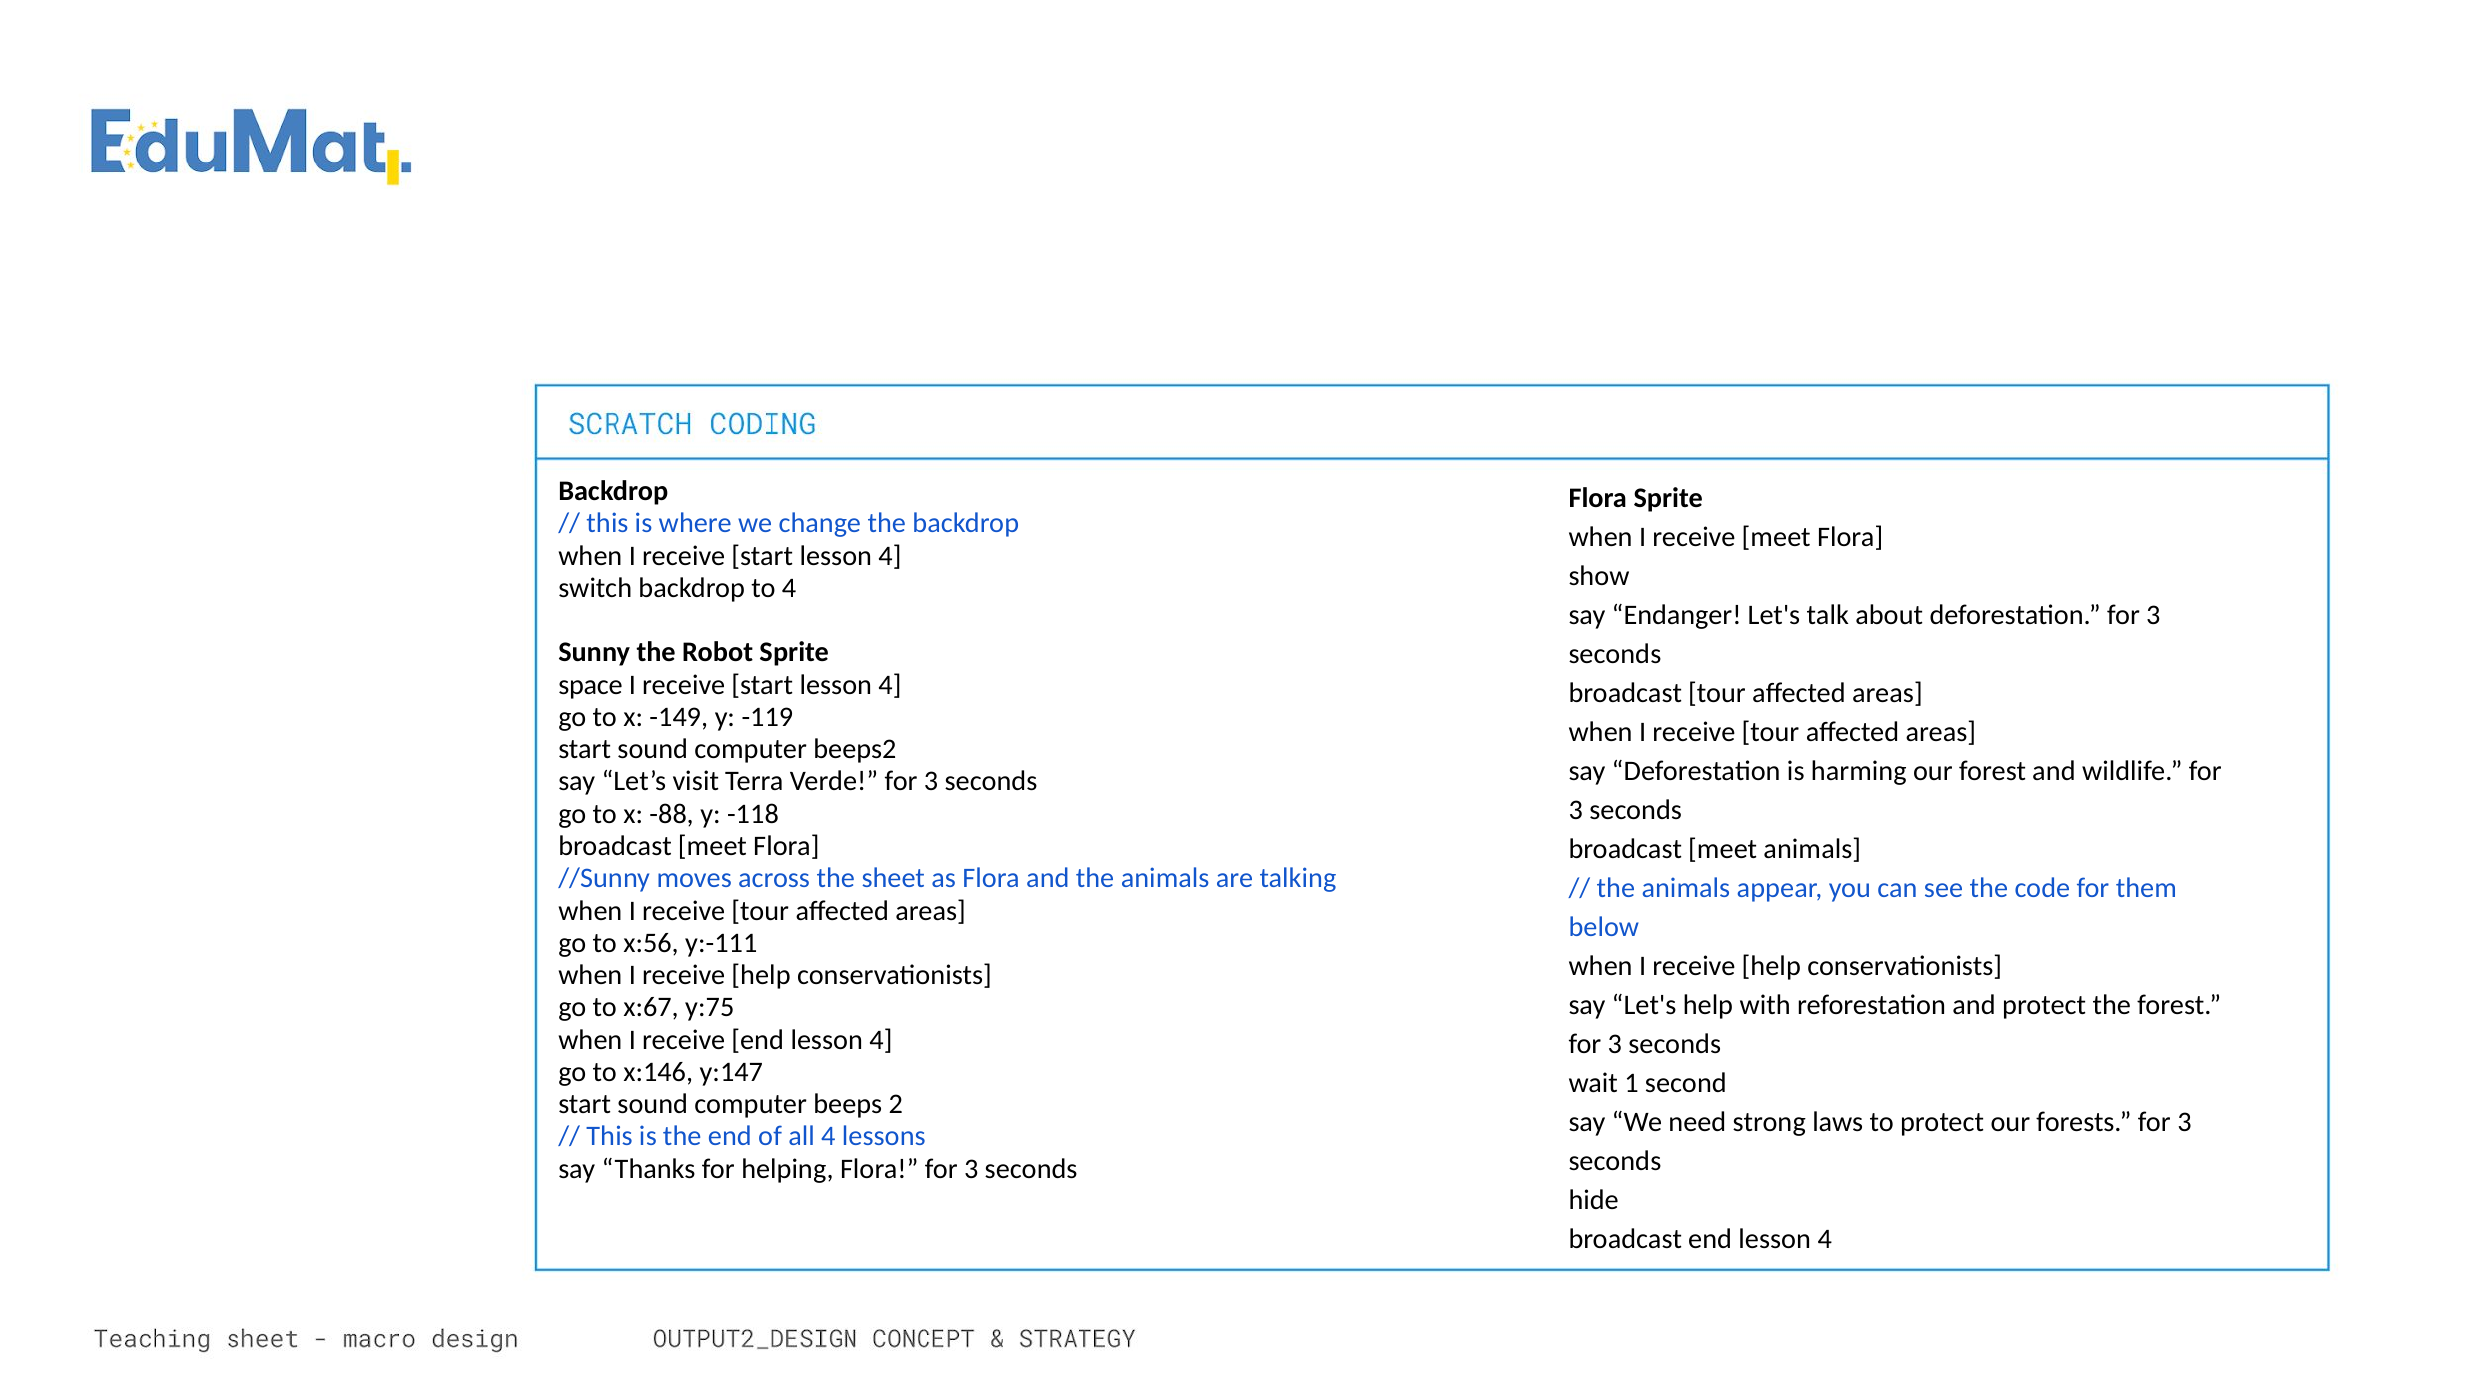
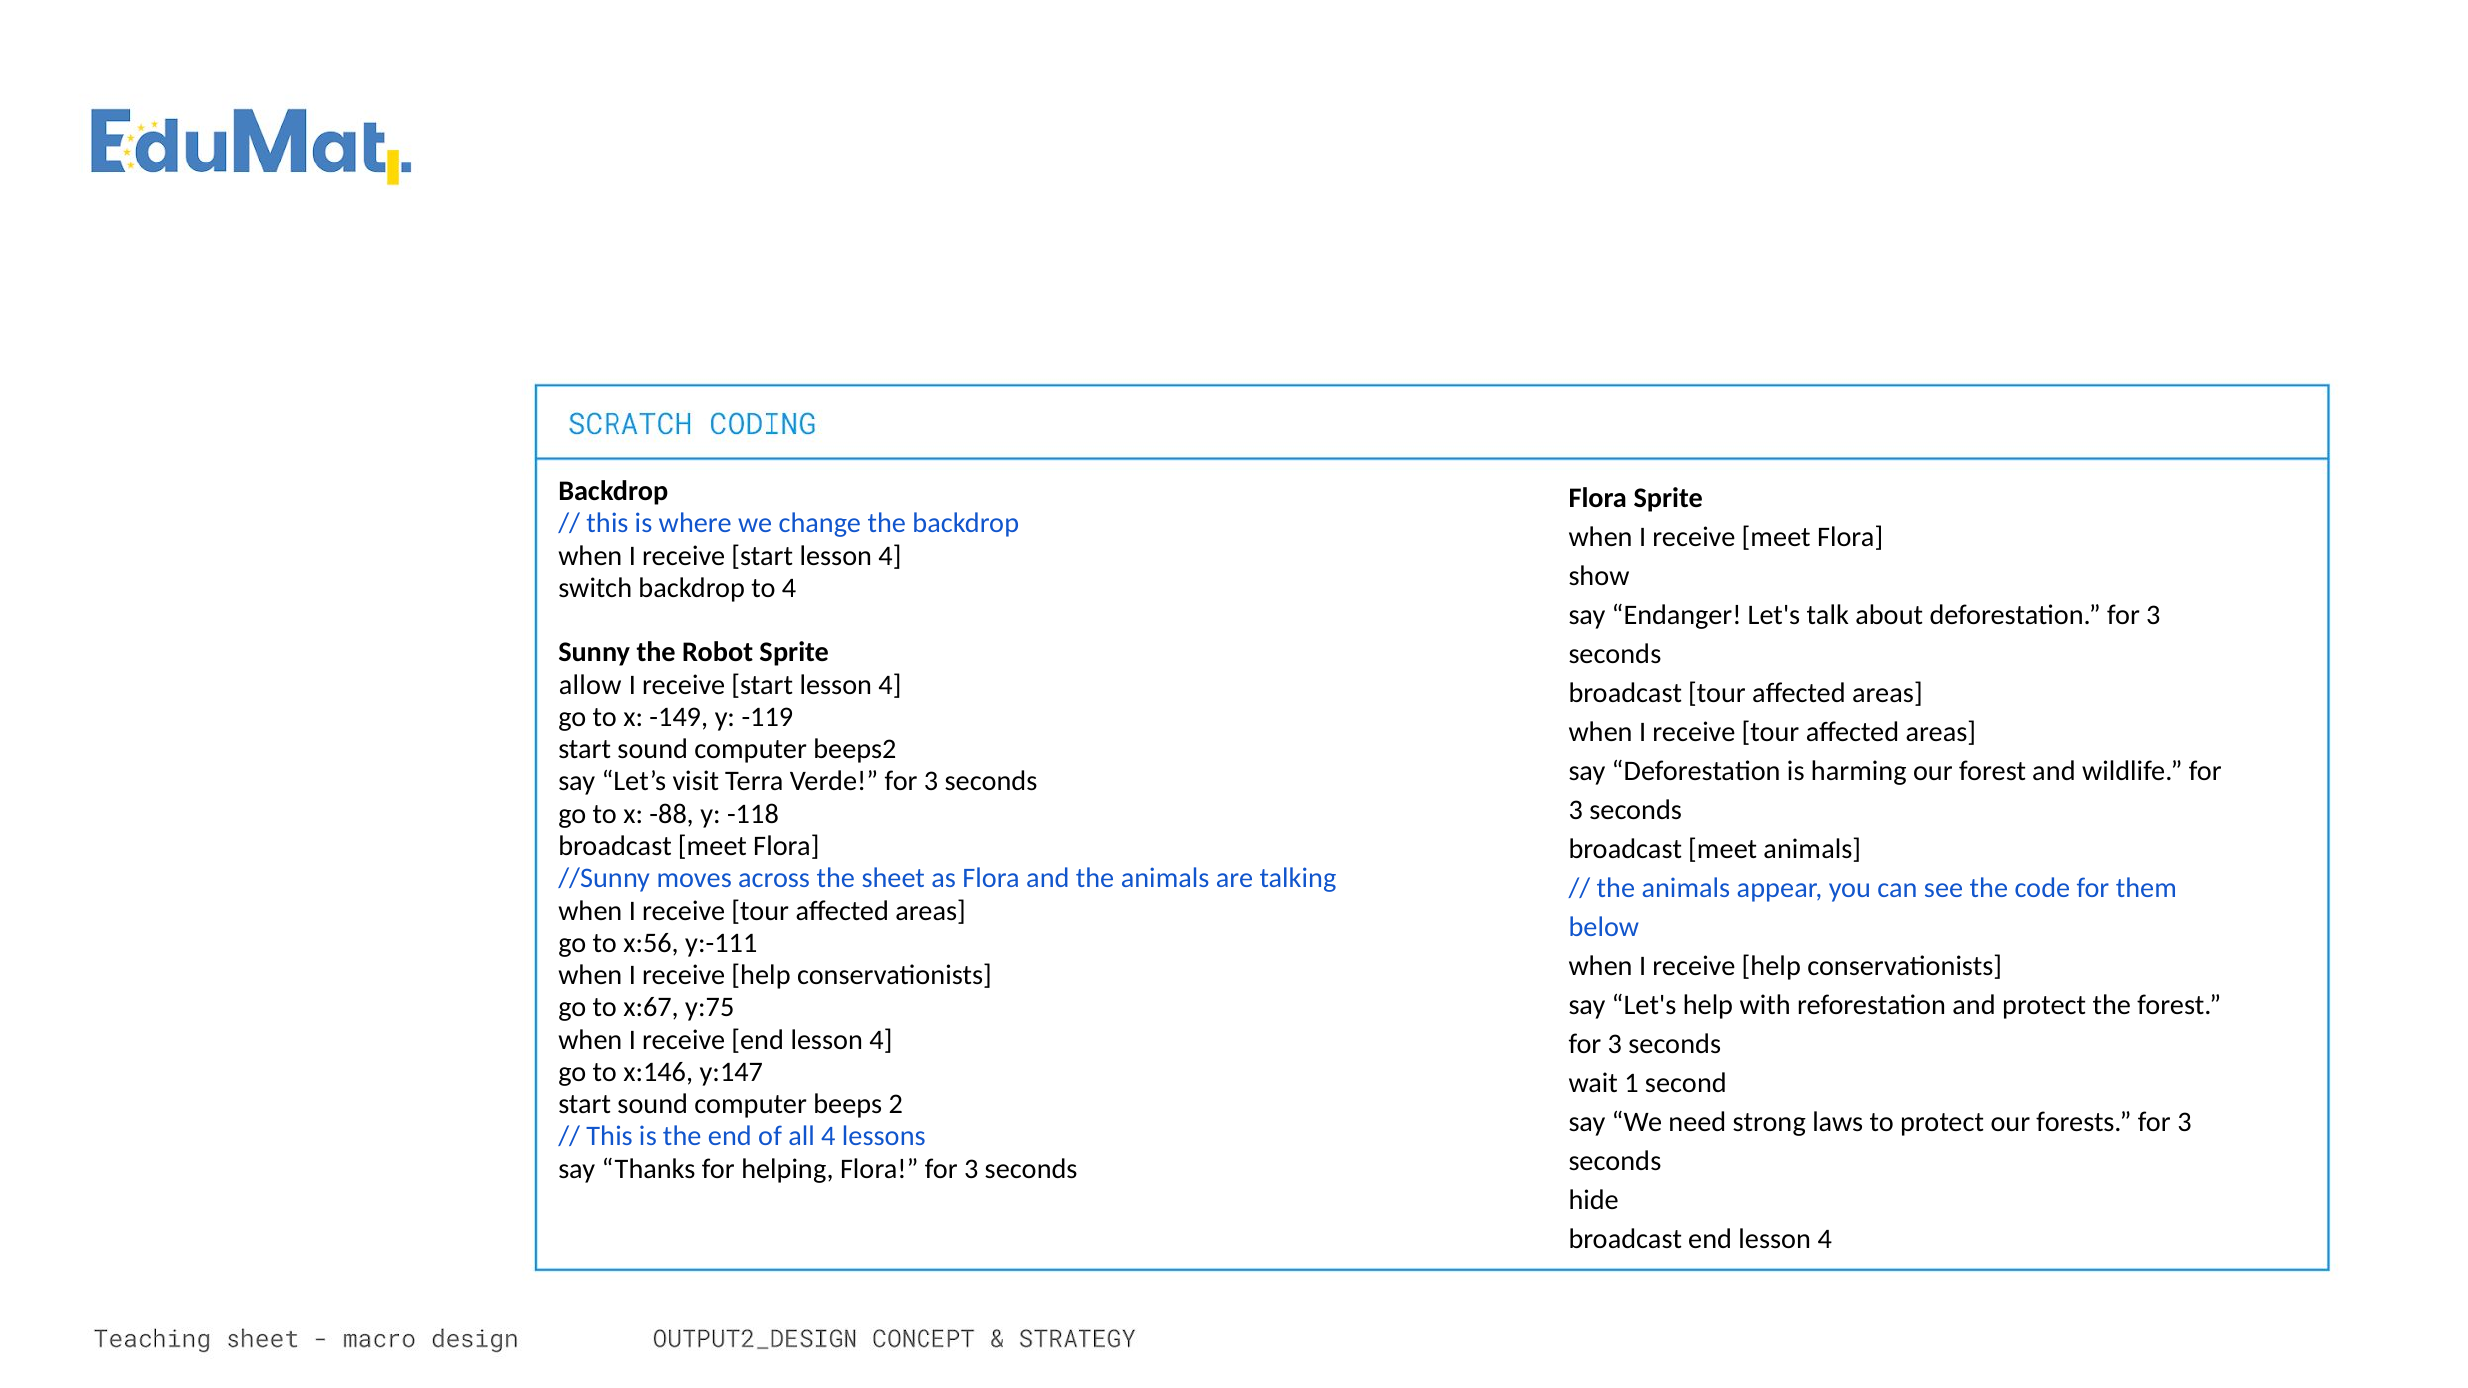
space: space -> allow
